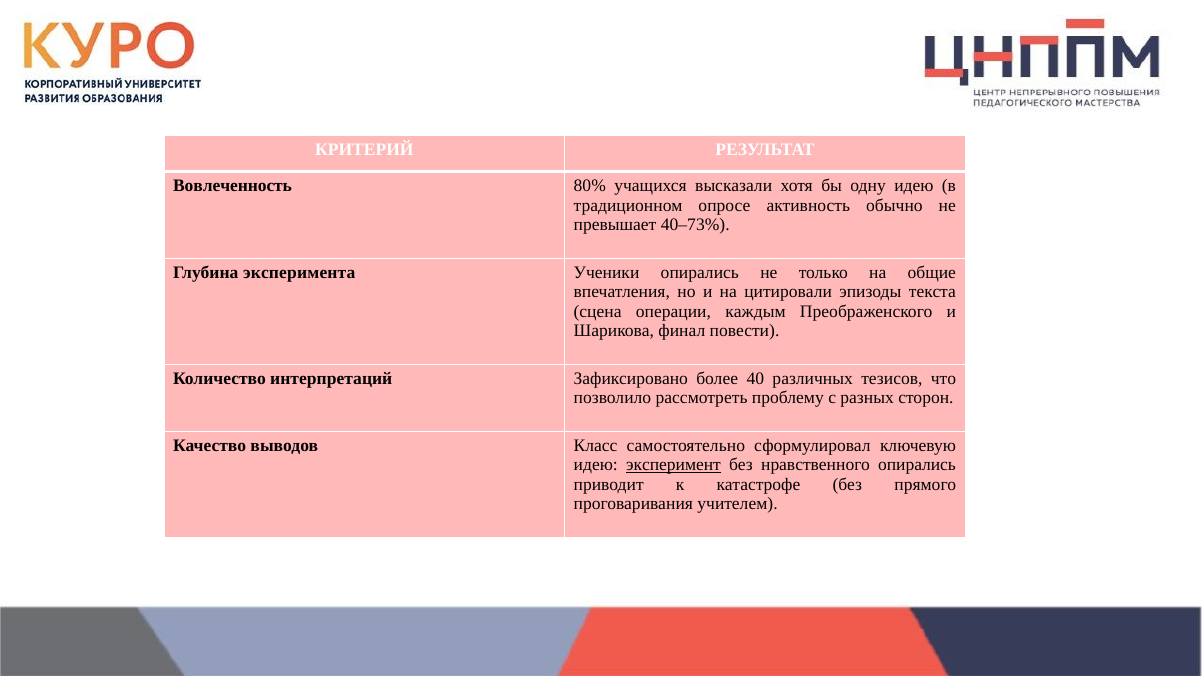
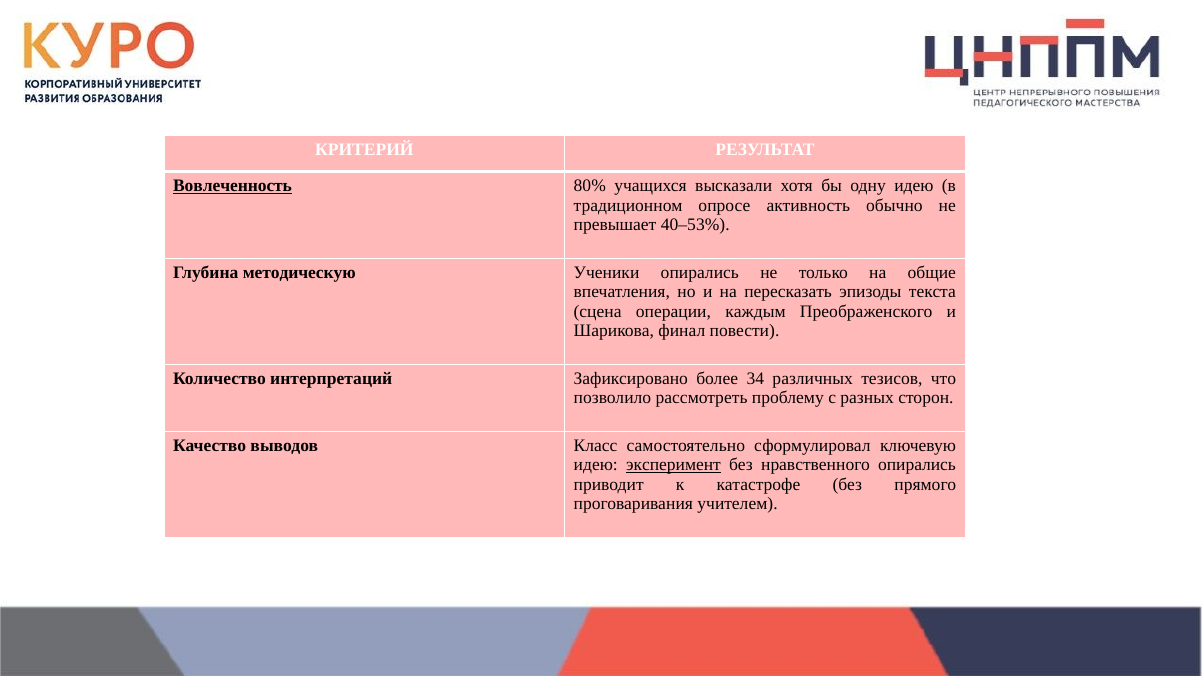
Вовлеченность underline: none -> present
40–73%: 40–73% -> 40–53%
эксперимента: эксперимента -> методическую
цитировали: цитировали -> пересказать
40: 40 -> 34
